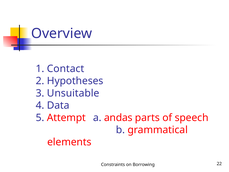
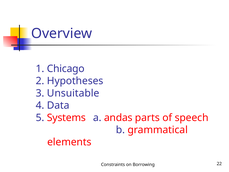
Contact: Contact -> Chicago
Attempt: Attempt -> Systems
